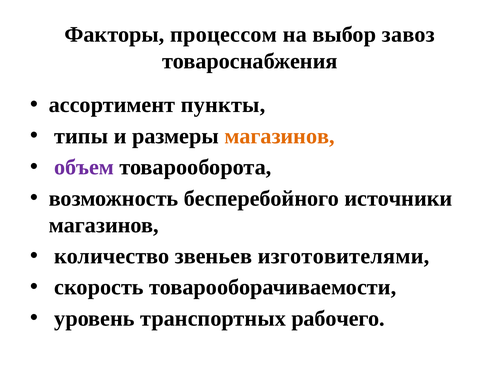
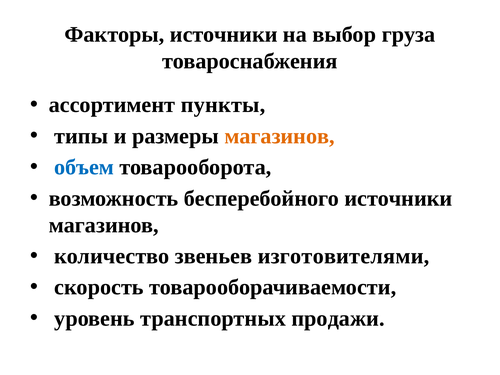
Факторы процессом: процессом -> источники
завоз: завоз -> груза
объем colour: purple -> blue
рабочего: рабочего -> продажи
